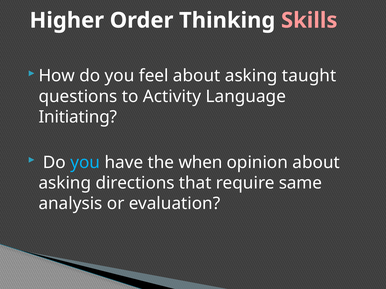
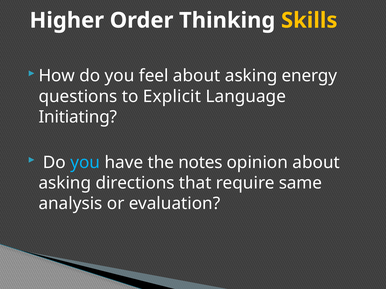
Skills colour: pink -> yellow
taught: taught -> energy
Activity: Activity -> Explicit
when: when -> notes
